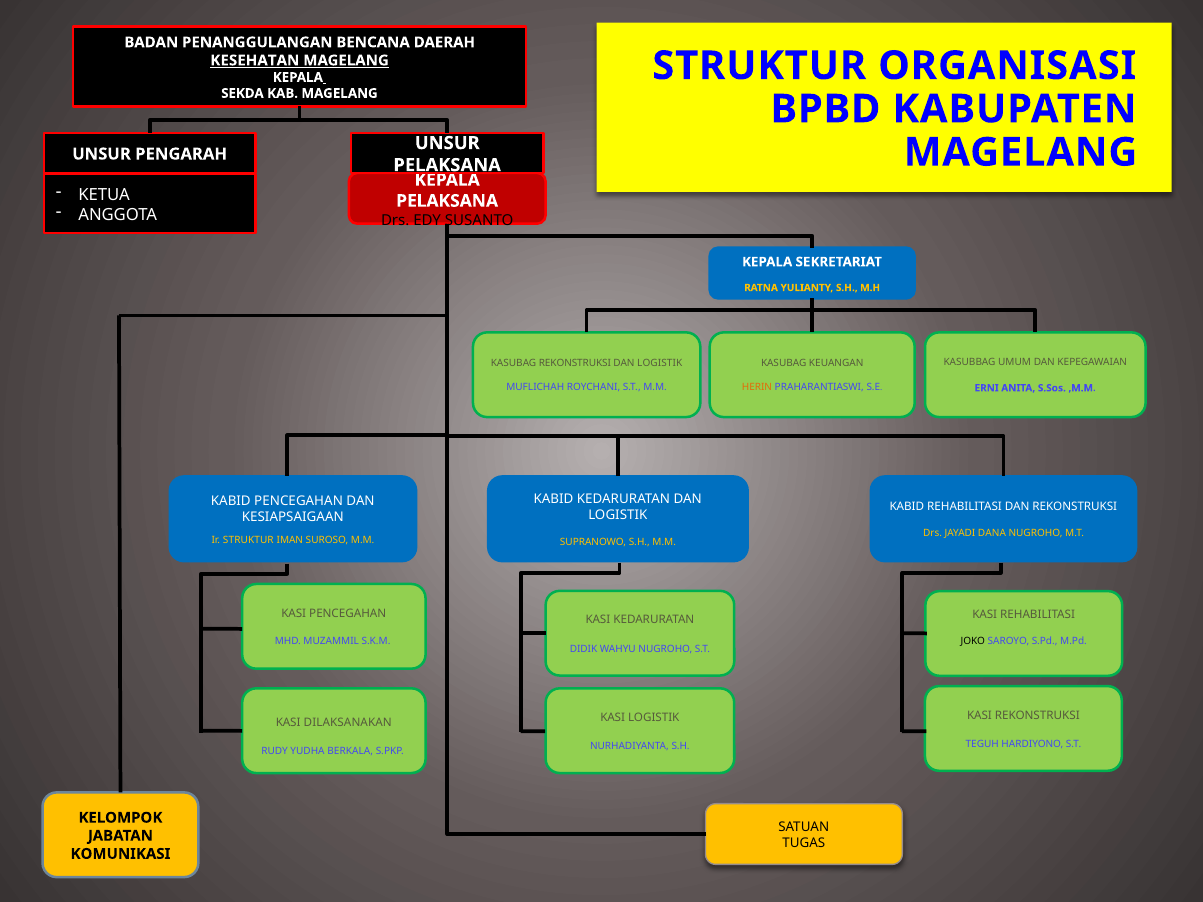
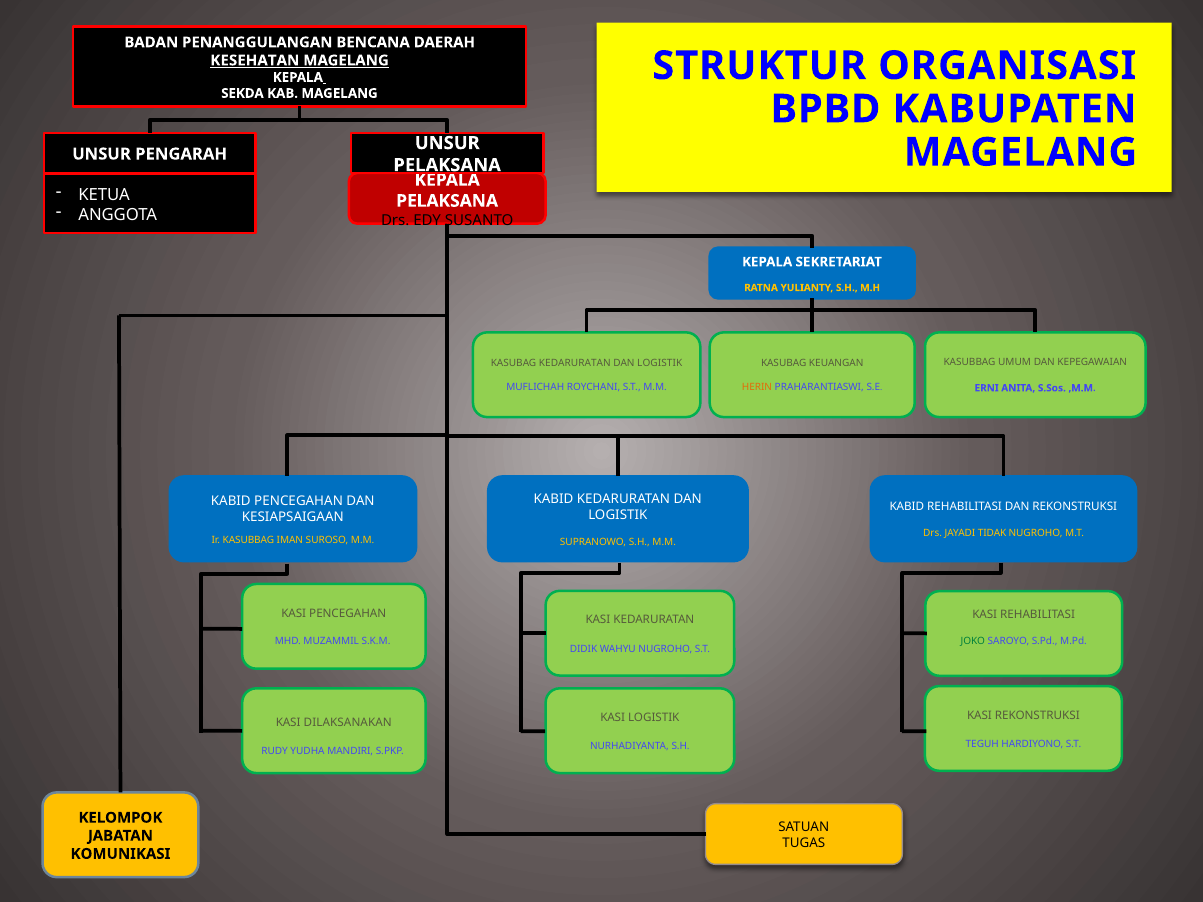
KASUBAG REKONSTRUKSI: REKONSTRUKSI -> KEDARURATAN
DANA: DANA -> TIDAK
Ir STRUKTUR: STRUKTUR -> KASUBBAG
JOKO colour: black -> green
BERKALA: BERKALA -> MANDIRI
